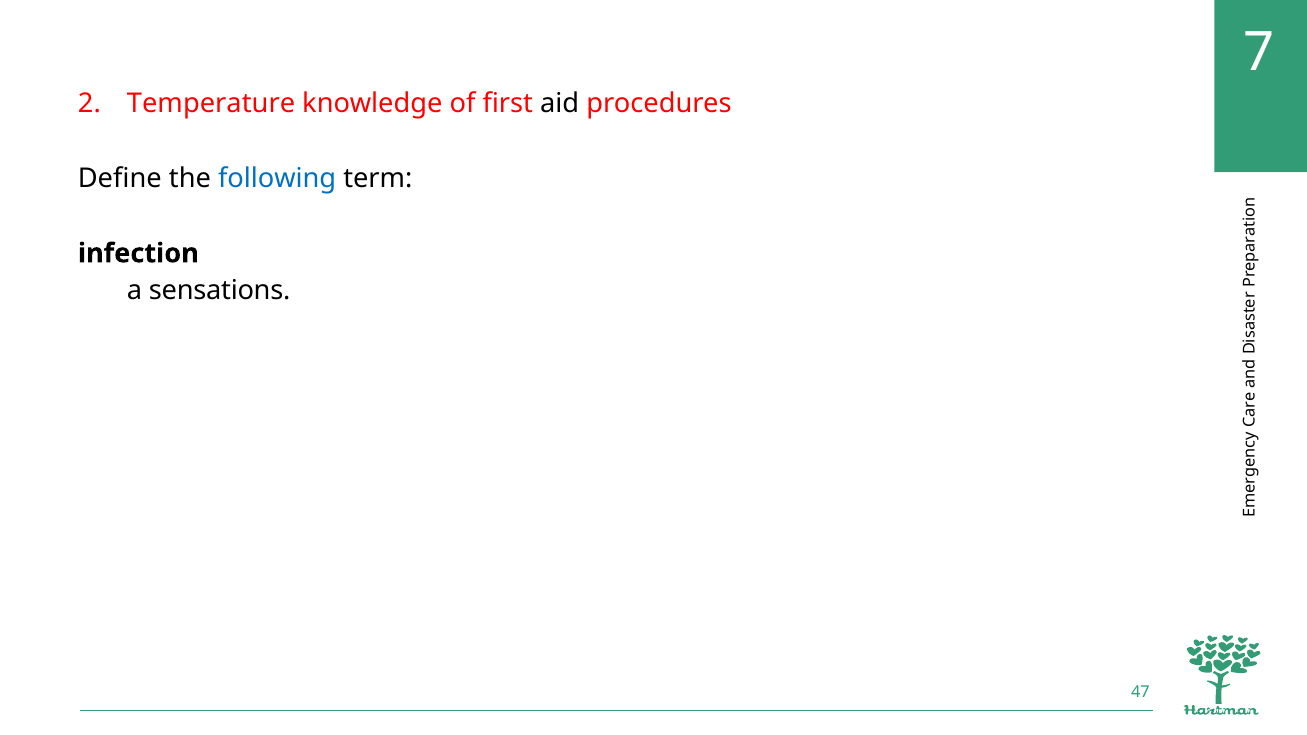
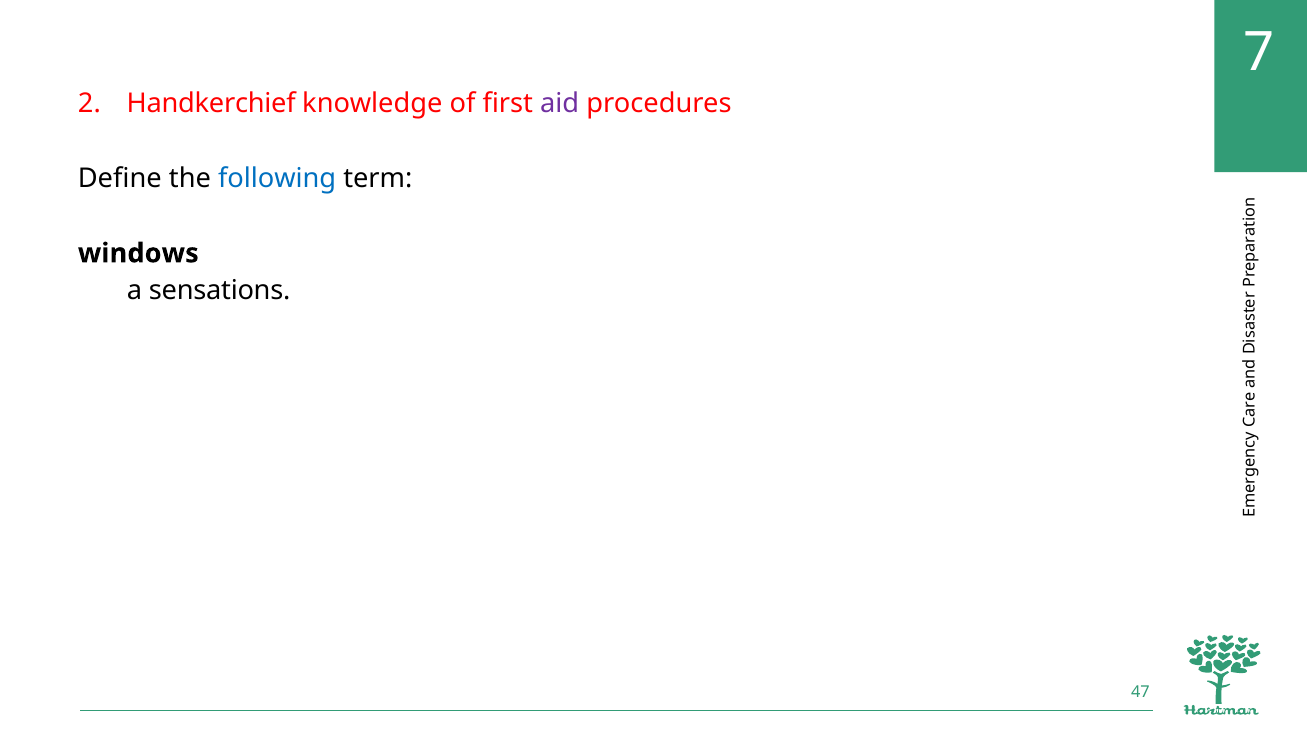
Temperature: Temperature -> Handkerchief
aid colour: black -> purple
infection: infection -> windows
